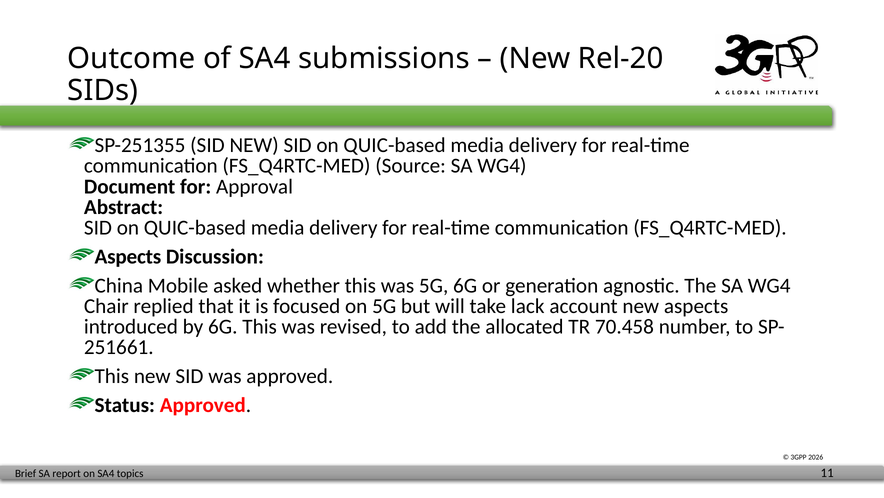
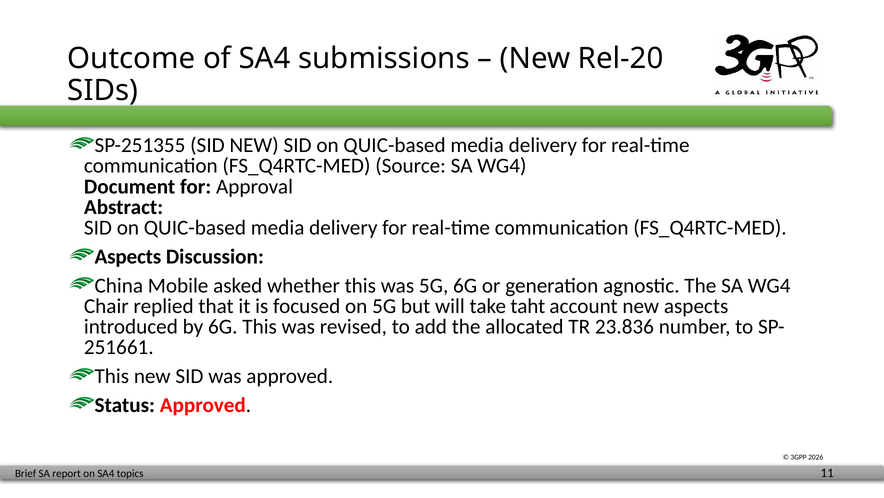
lack: lack -> taht
70.458: 70.458 -> 23.836
